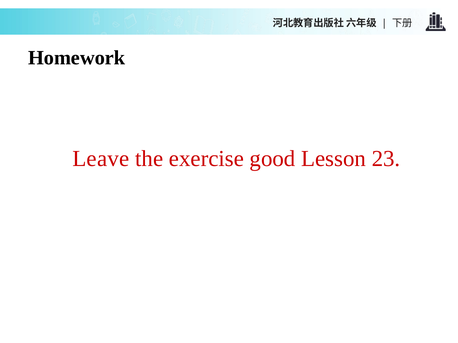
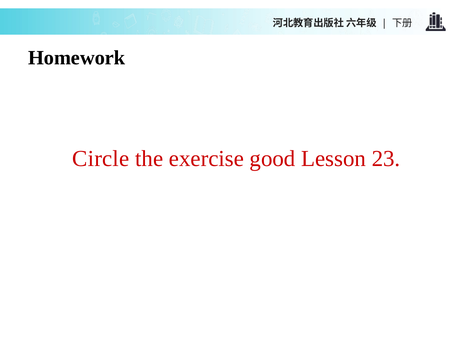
Leave: Leave -> Circle
